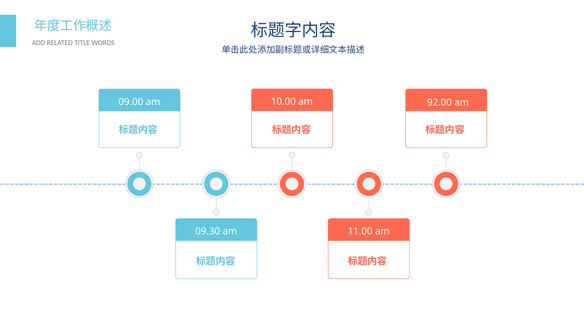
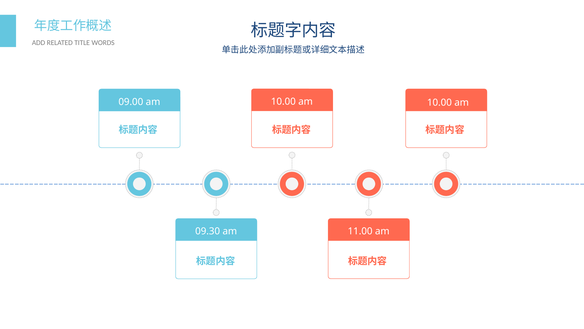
92.00 at (439, 102): 92.00 -> 10.00
